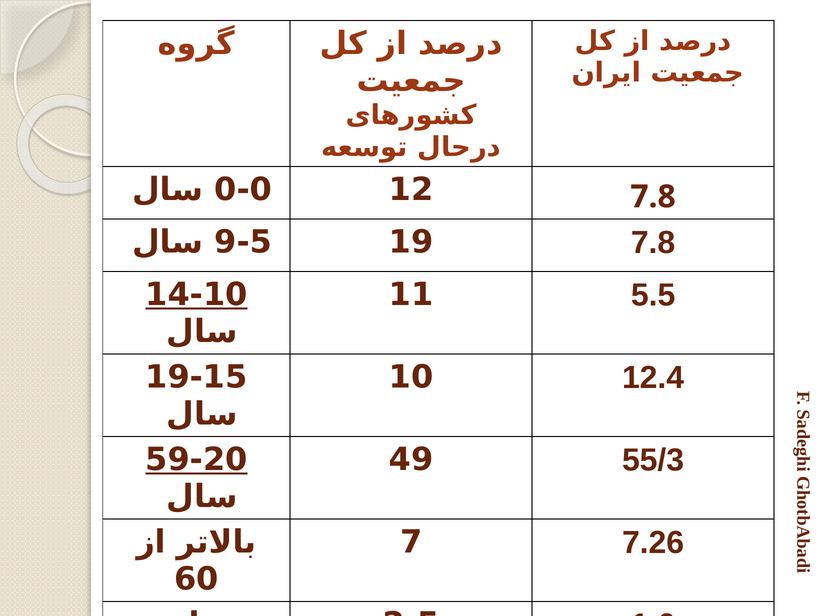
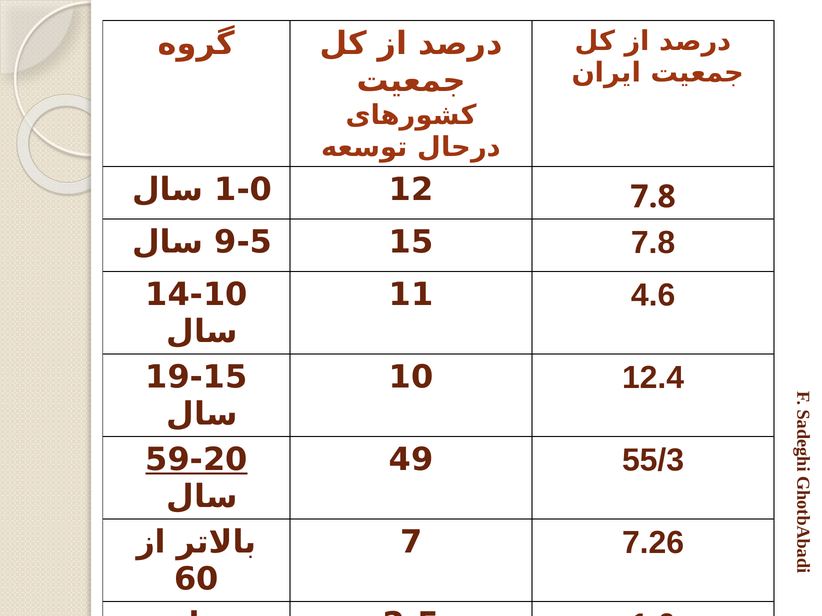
0-0: 0-0 -> 1-0
19: 19 -> 15
14-10 underline: present -> none
5.5: 5.5 -> 4.6
